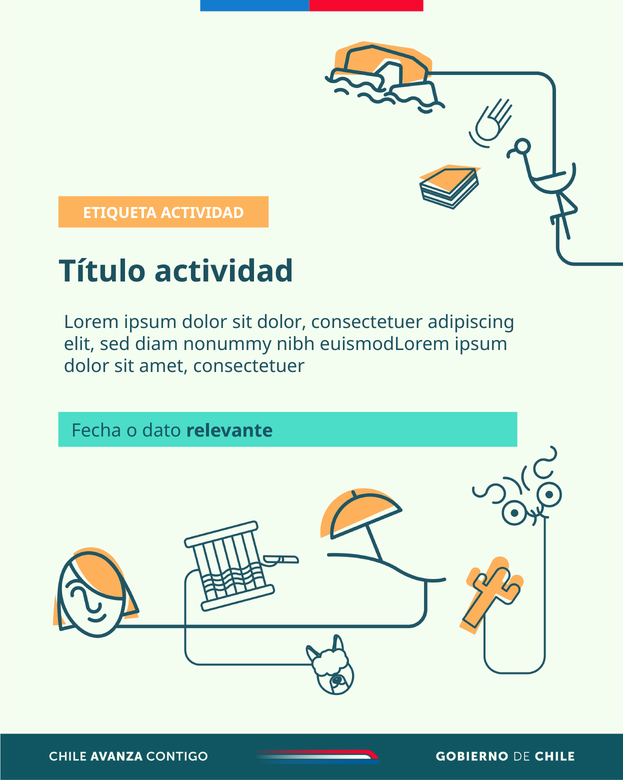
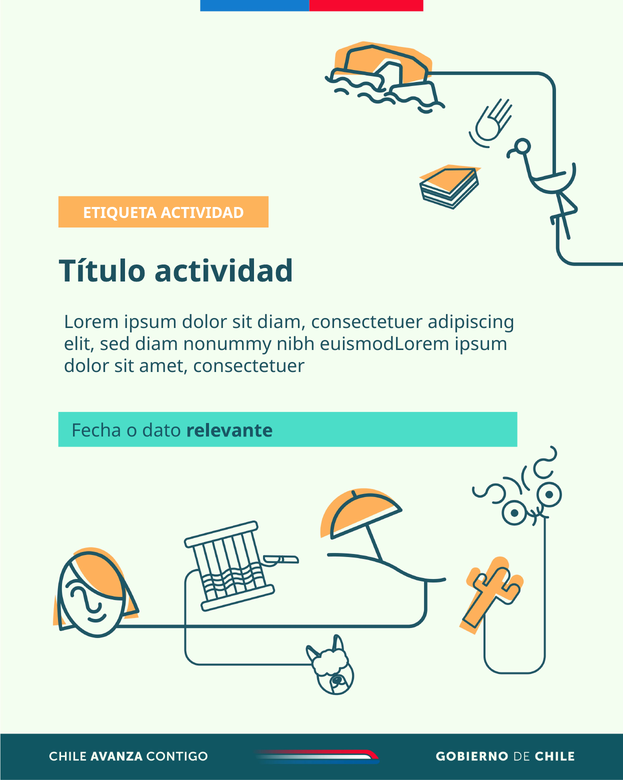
sit dolor: dolor -> diam
